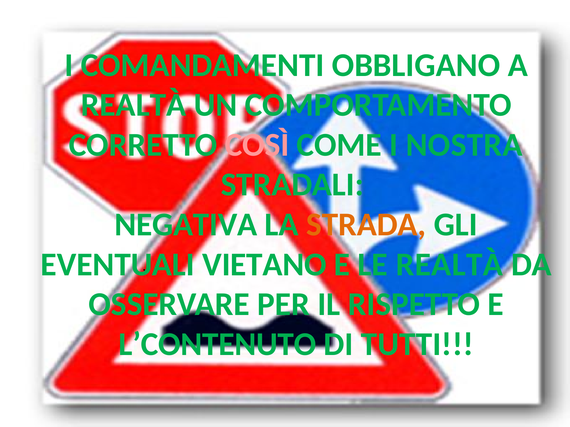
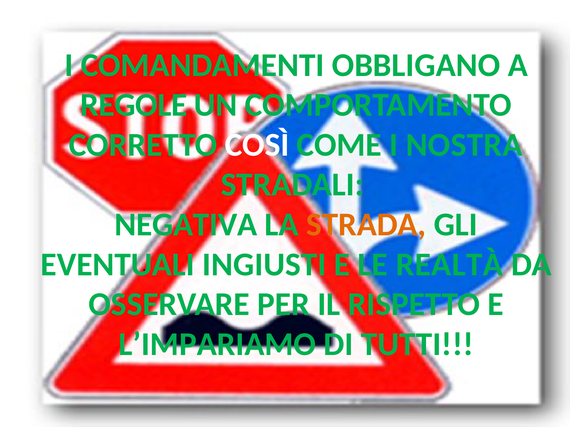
REALTÀ at (134, 105): REALTÀ -> REGOLE
COSÌ colour: pink -> white
VIETANO: VIETANO -> INGIUSTI
L’CONTENUTO: L’CONTENUTO -> L’IMPARIAMO
